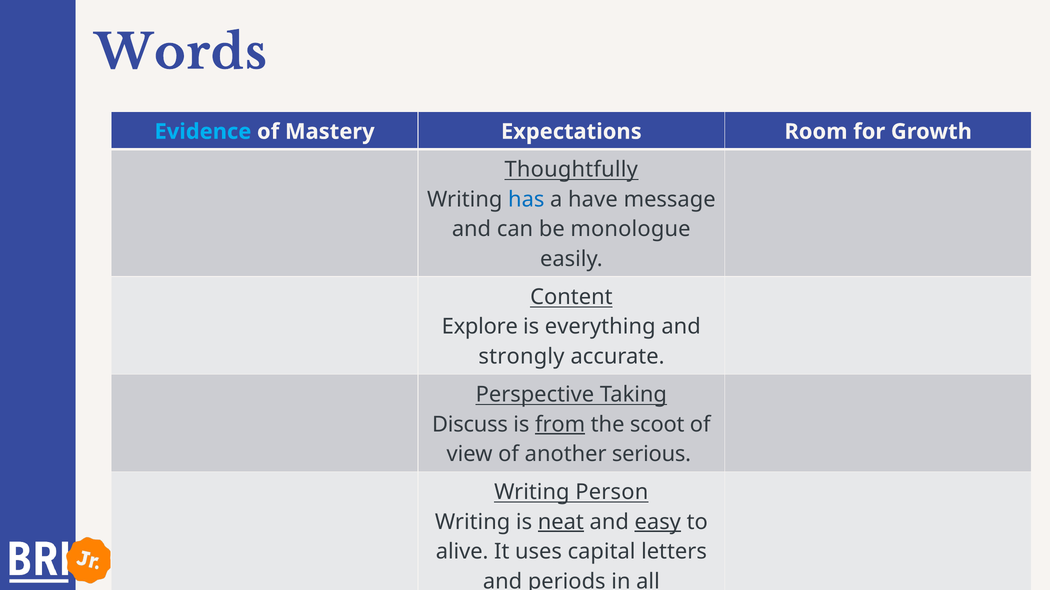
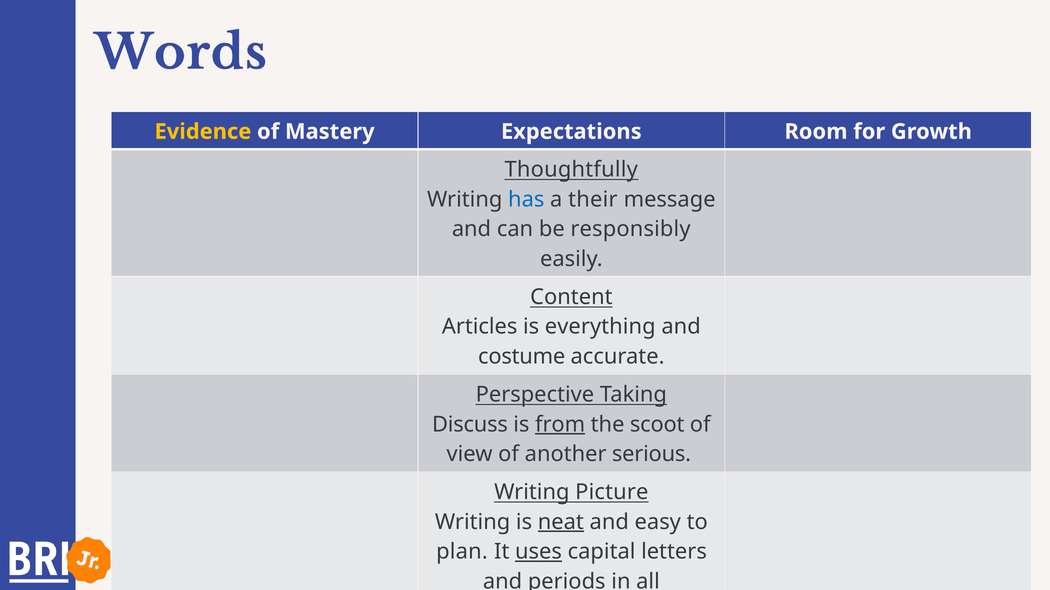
Evidence colour: light blue -> yellow
have: have -> their
monologue: monologue -> responsibly
Explore: Explore -> Articles
strongly: strongly -> costume
Person: Person -> Picture
easy underline: present -> none
alive: alive -> plan
uses underline: none -> present
